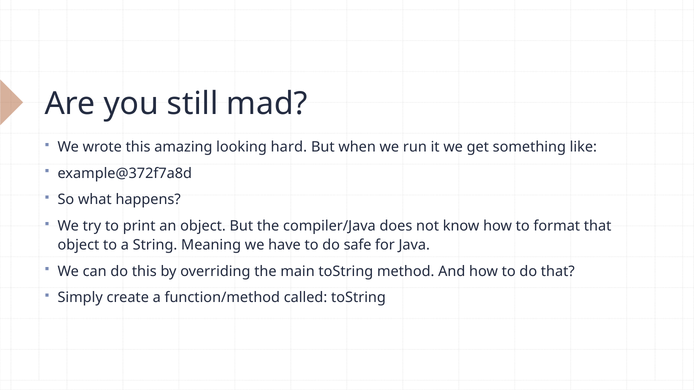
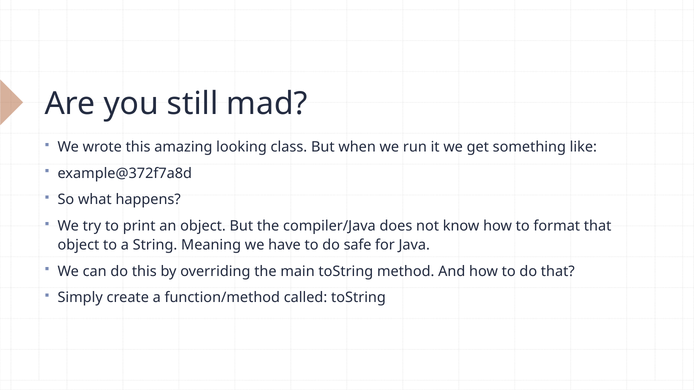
hard: hard -> class
